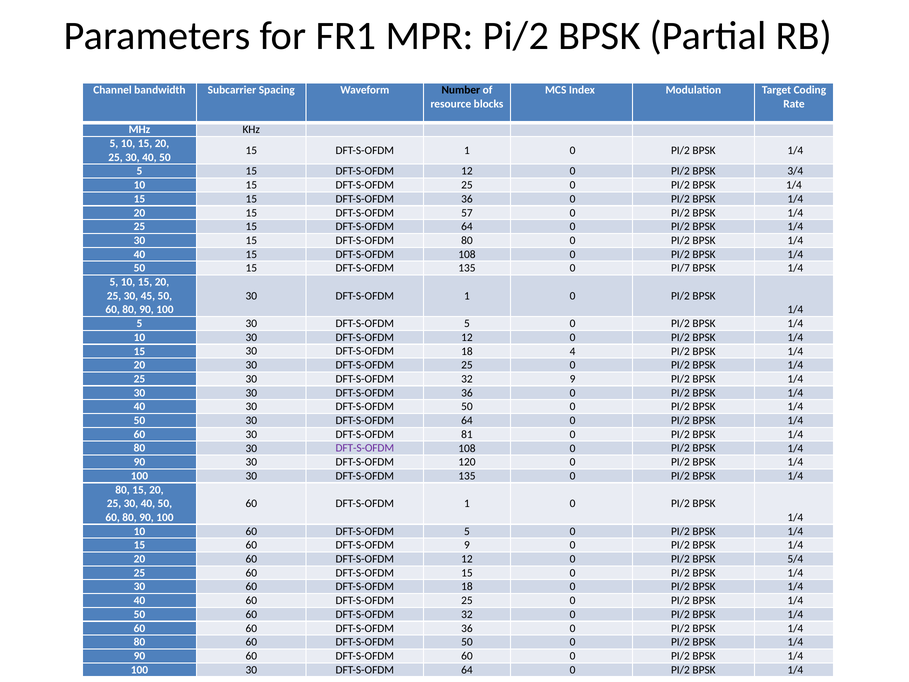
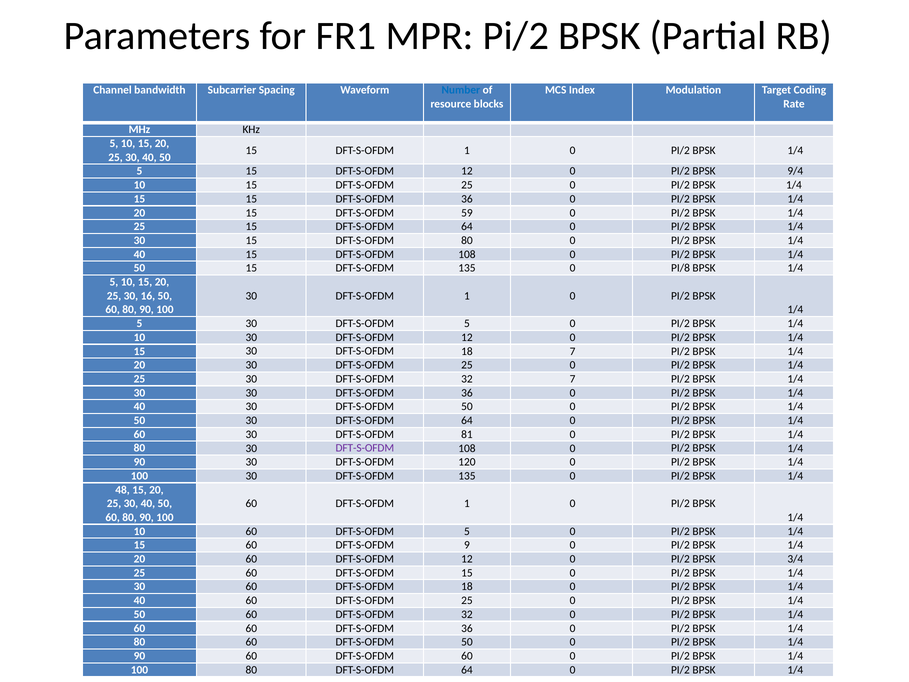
Number colour: black -> blue
3/4: 3/4 -> 9/4
57: 57 -> 59
PI/7: PI/7 -> PI/8
45: 45 -> 16
18 4: 4 -> 7
32 9: 9 -> 7
80 at (123, 490): 80 -> 48
5/4: 5/4 -> 3/4
30 at (251, 670): 30 -> 80
